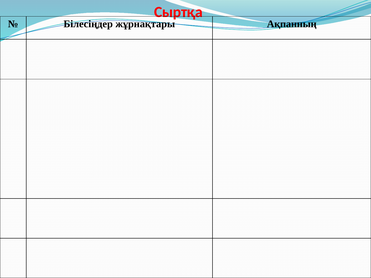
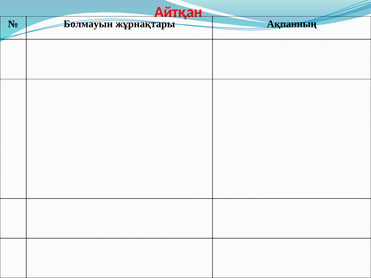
Сыртқа: Сыртқа -> Айтқан
Білесіңдер: Білесіңдер -> Болмауын
